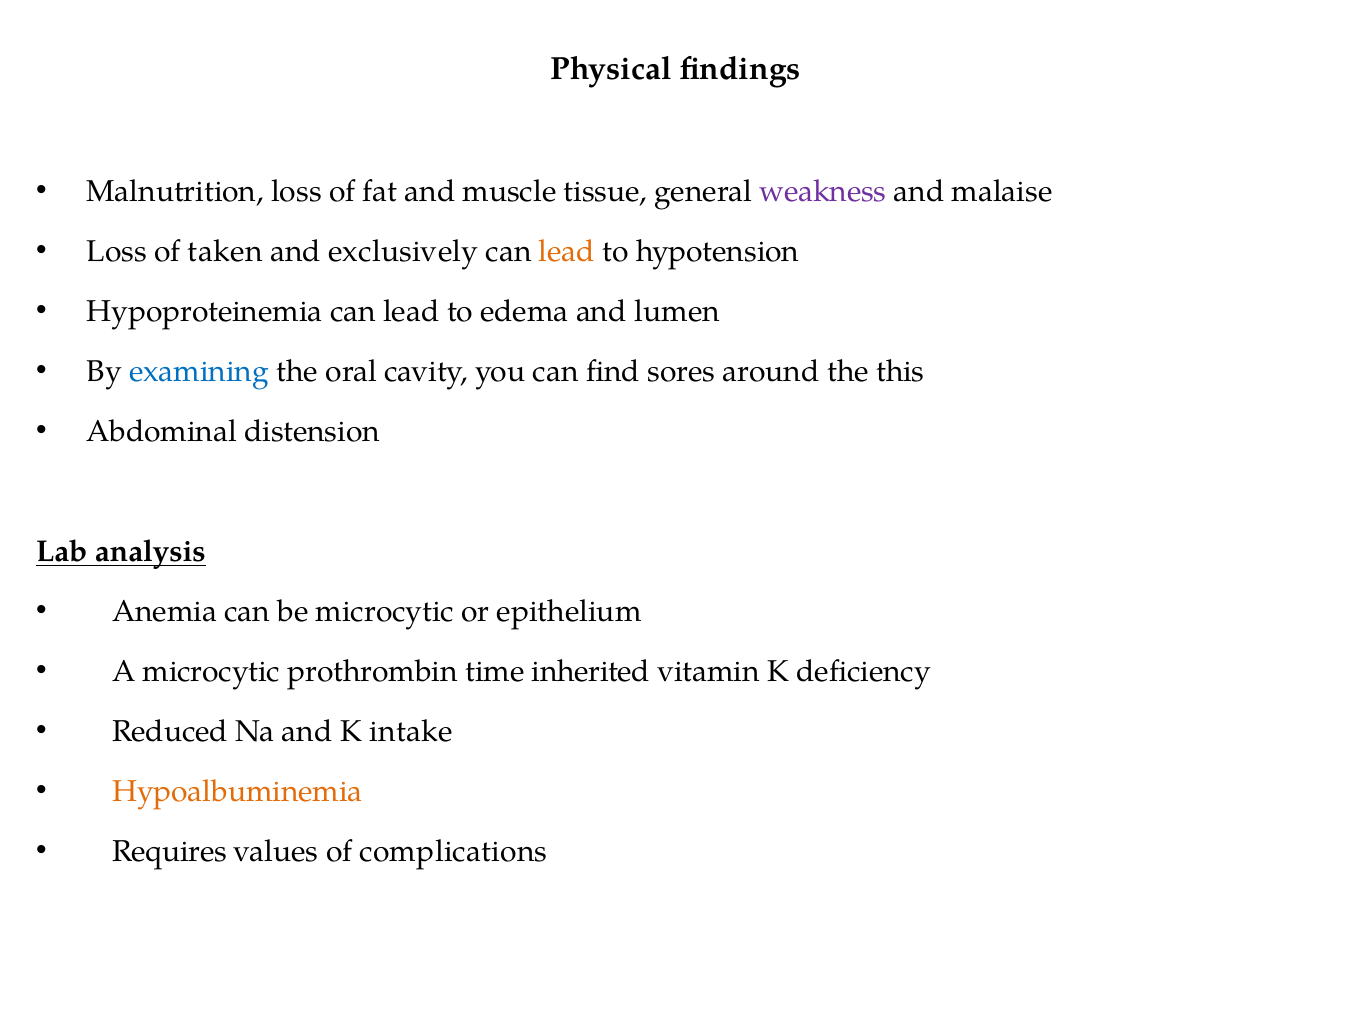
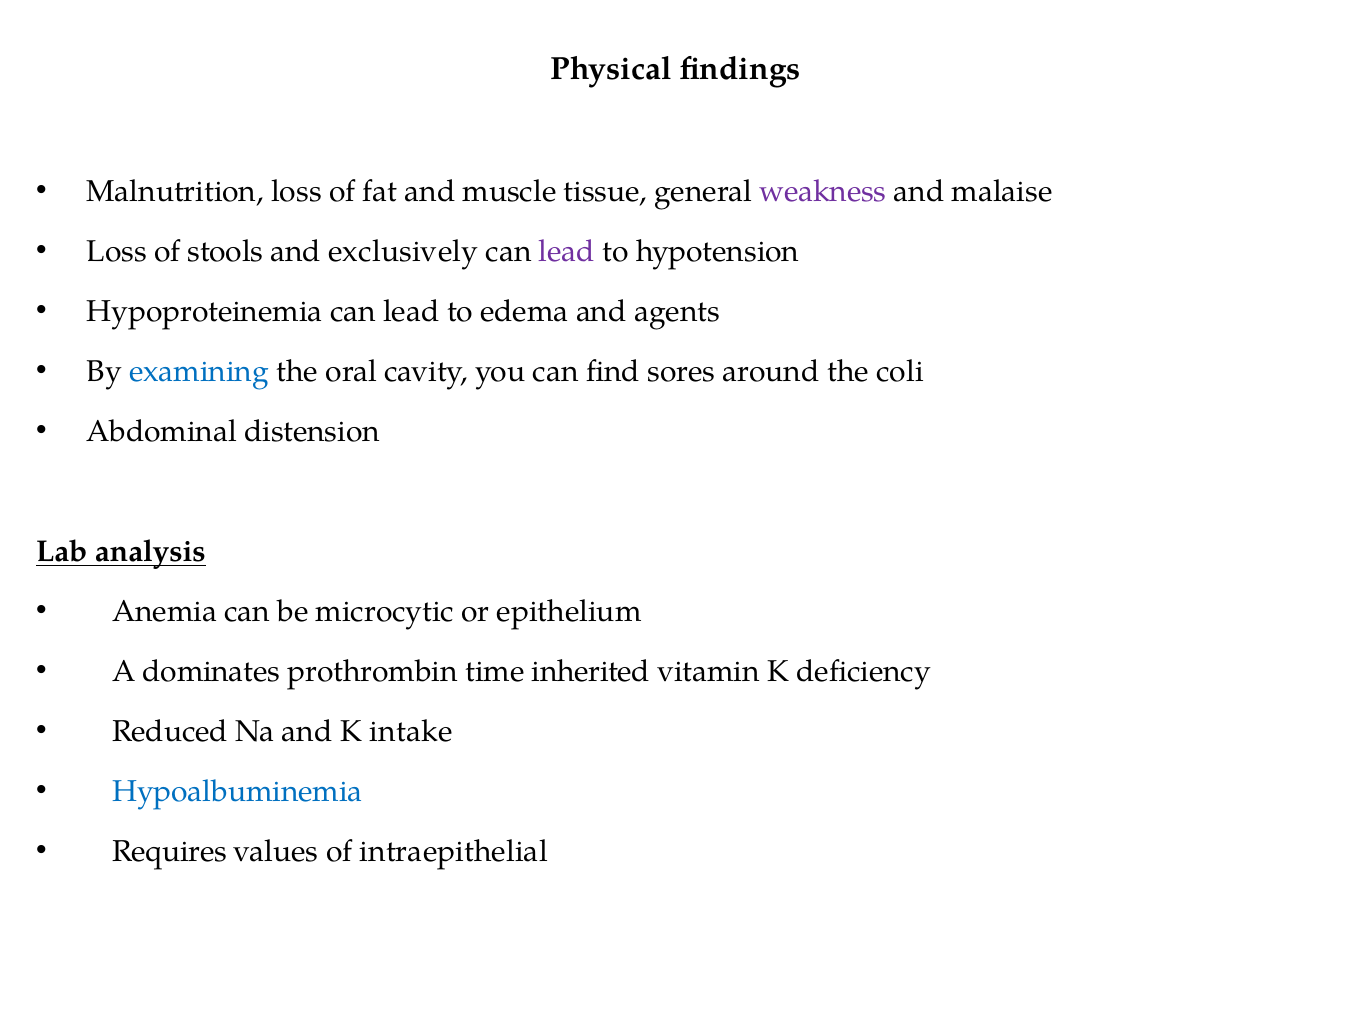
taken: taken -> stools
lead at (567, 251) colour: orange -> purple
lumen: lumen -> agents
this: this -> coli
A microcytic: microcytic -> dominates
Hypoalbuminemia colour: orange -> blue
complications: complications -> intraepithelial
